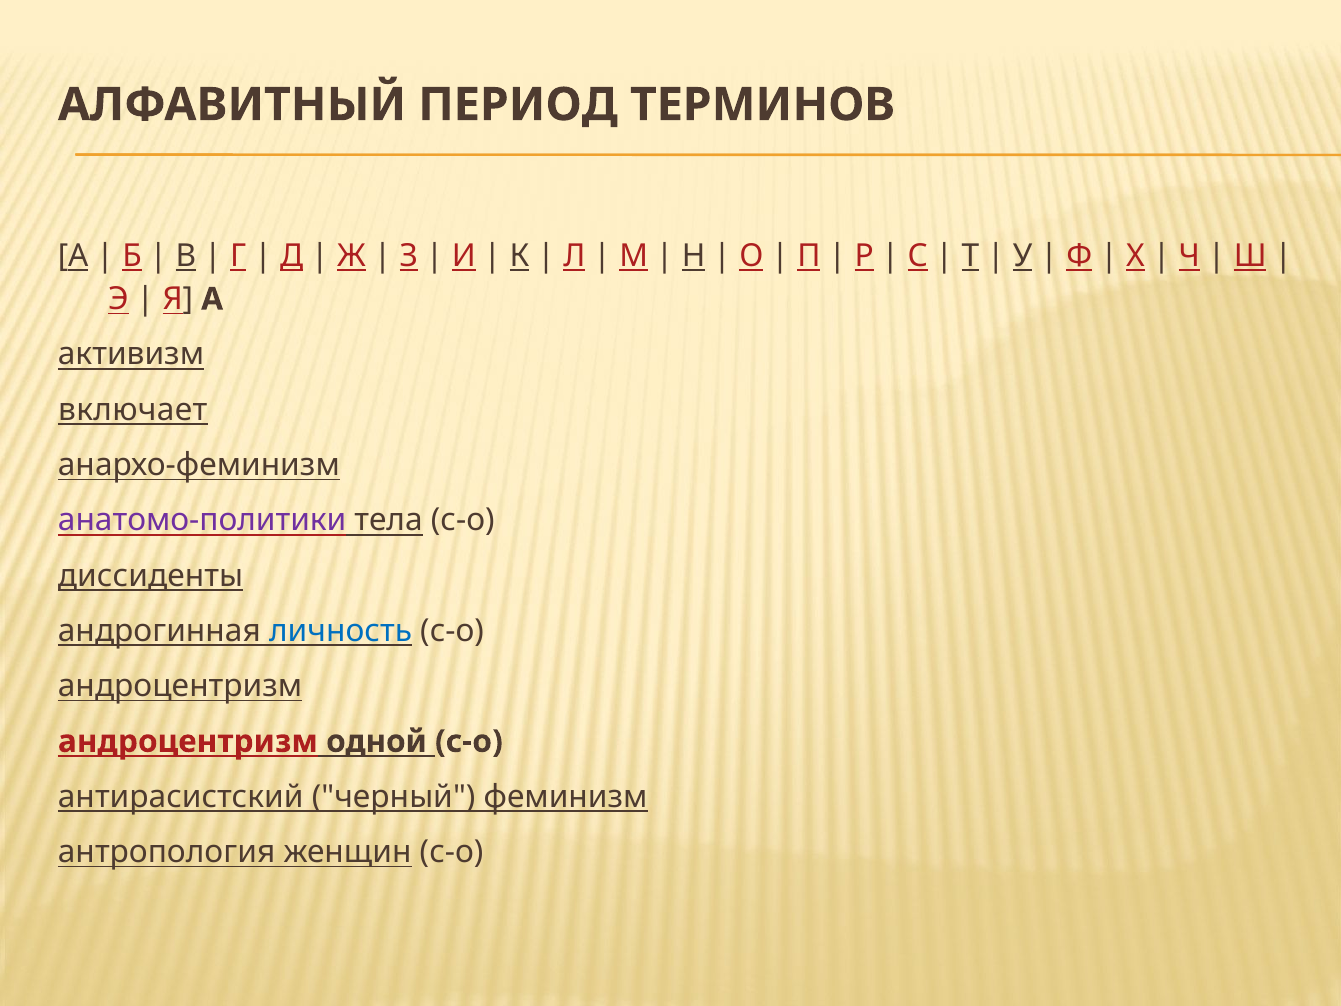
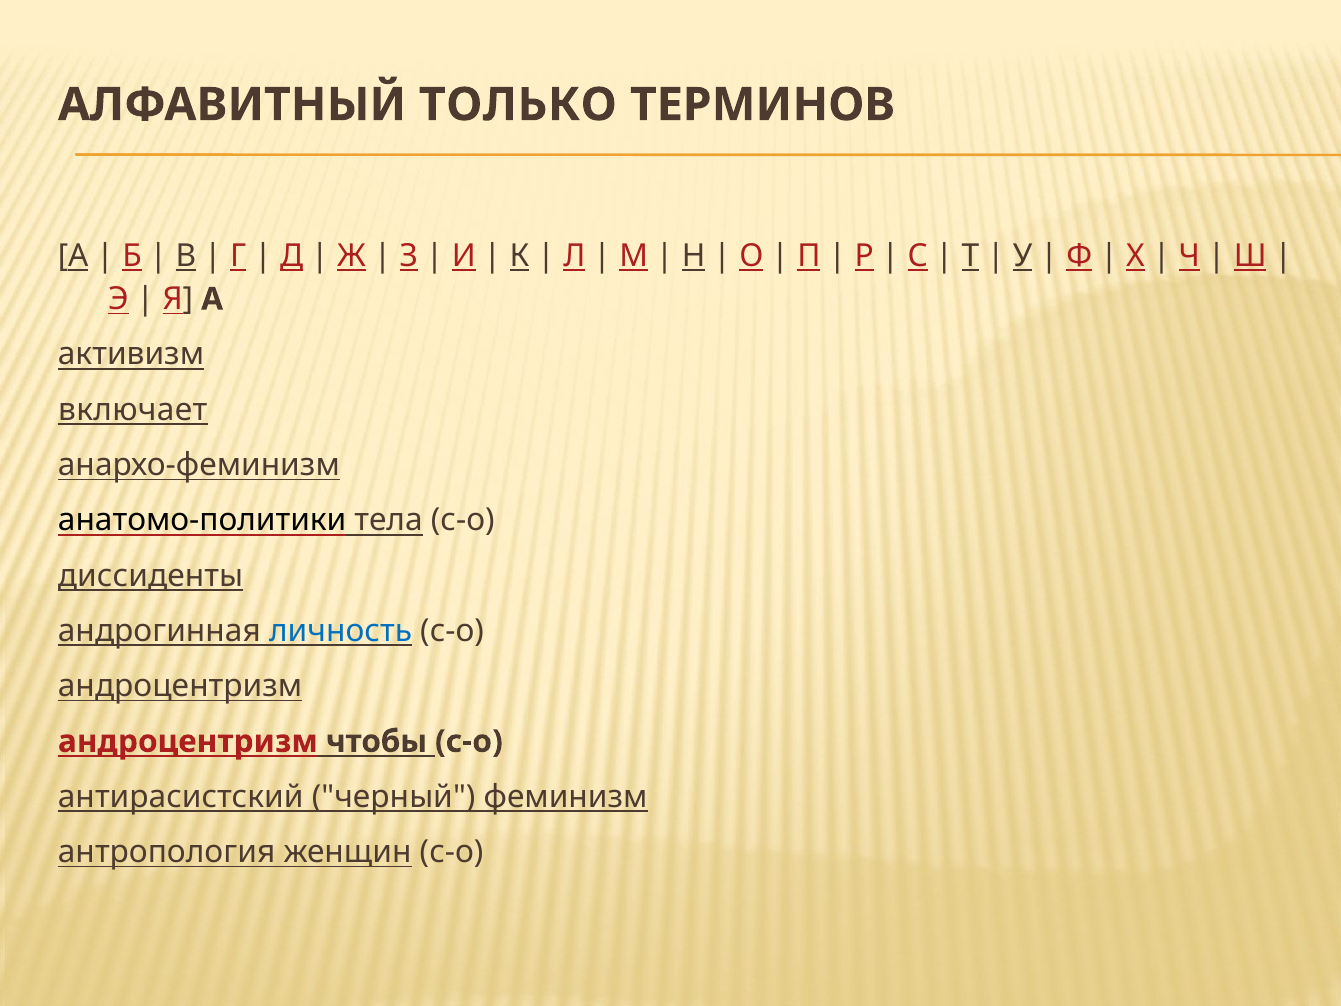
ПЕРИОД: ПЕРИОД -> ТОЛЬКО
анатомо-политики colour: purple -> black
одной: одной -> чтобы
